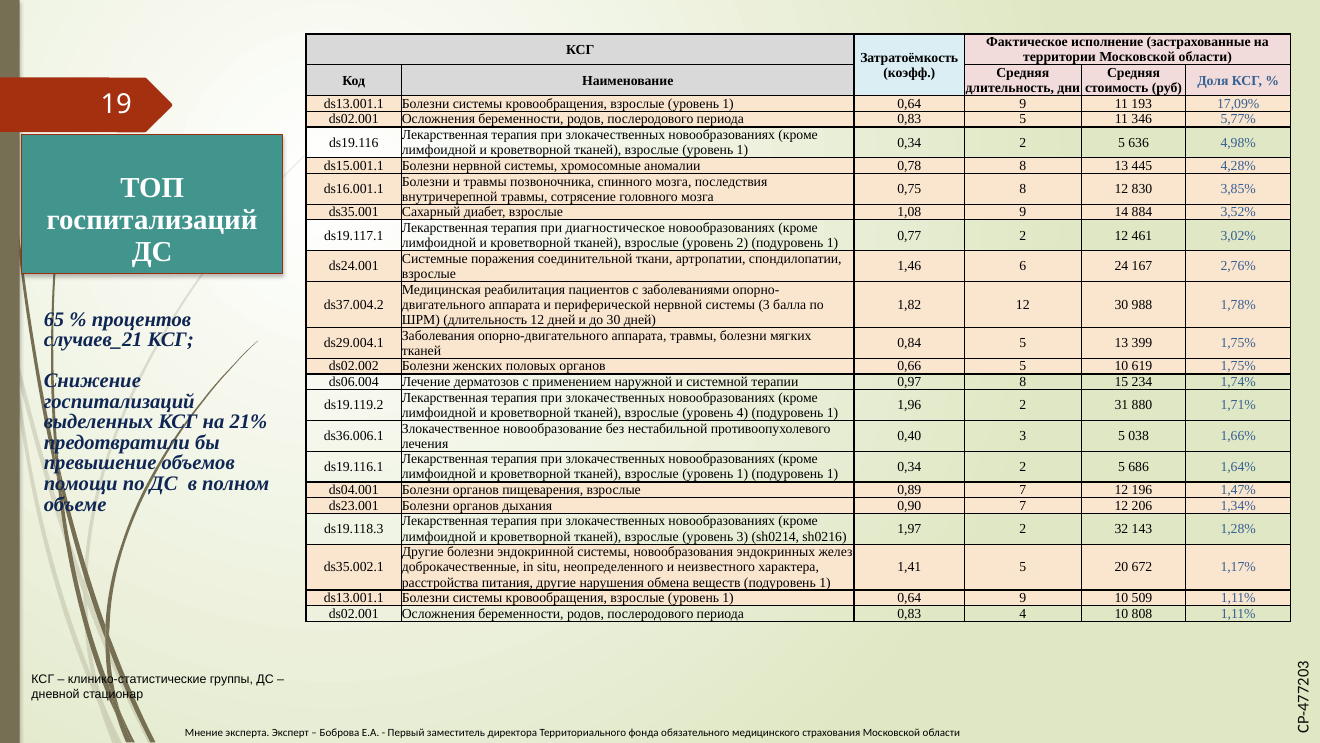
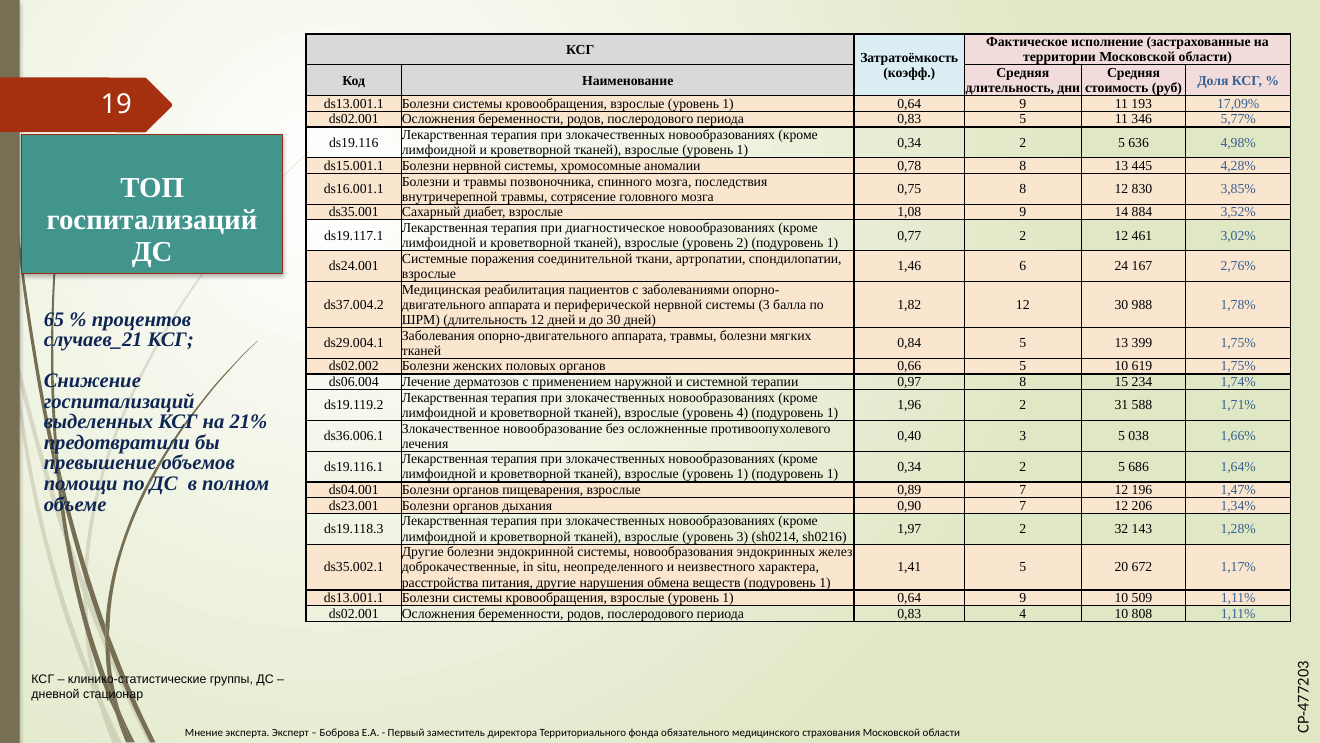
880: 880 -> 588
нестабильной: нестабильной -> осложненные
